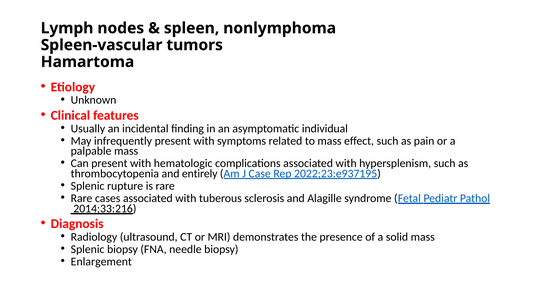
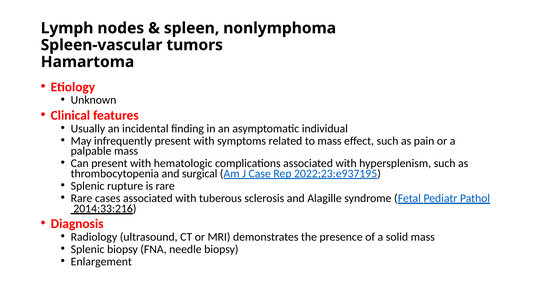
entirely: entirely -> surgical
